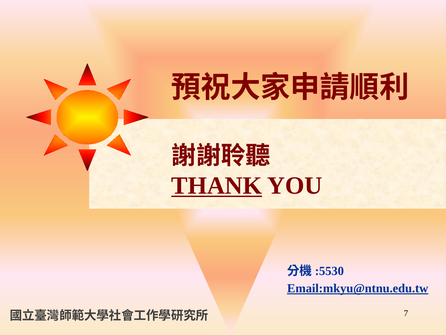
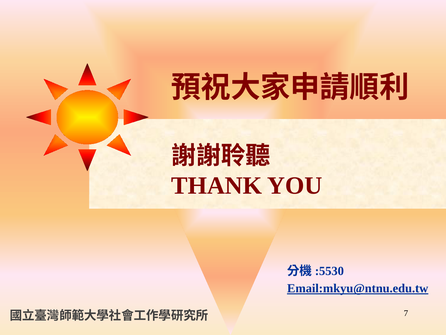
THANK underline: present -> none
